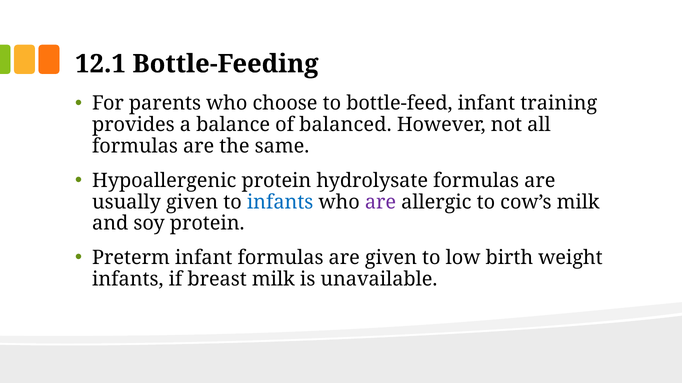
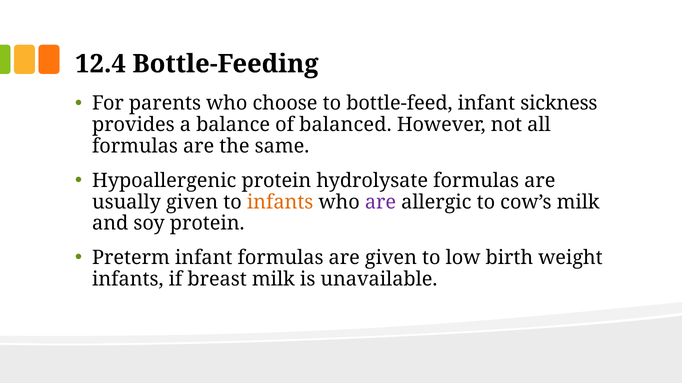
12.1: 12.1 -> 12.4
training: training -> sickness
infants at (280, 202) colour: blue -> orange
